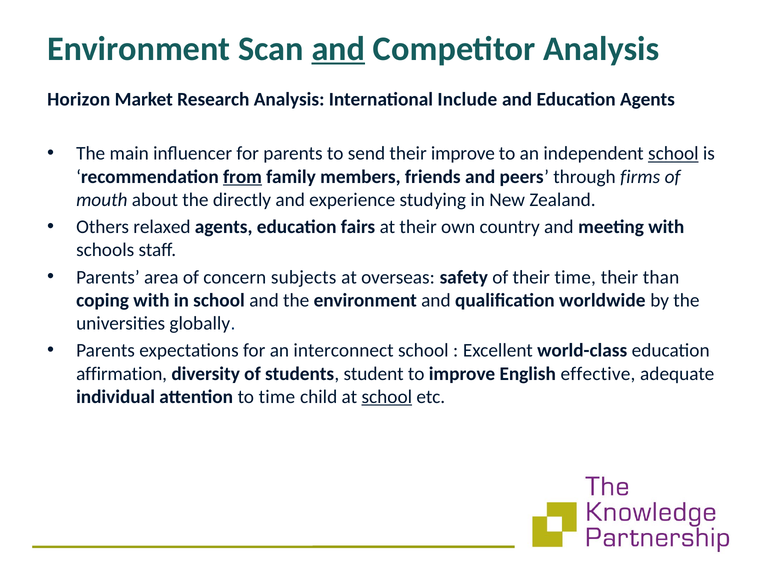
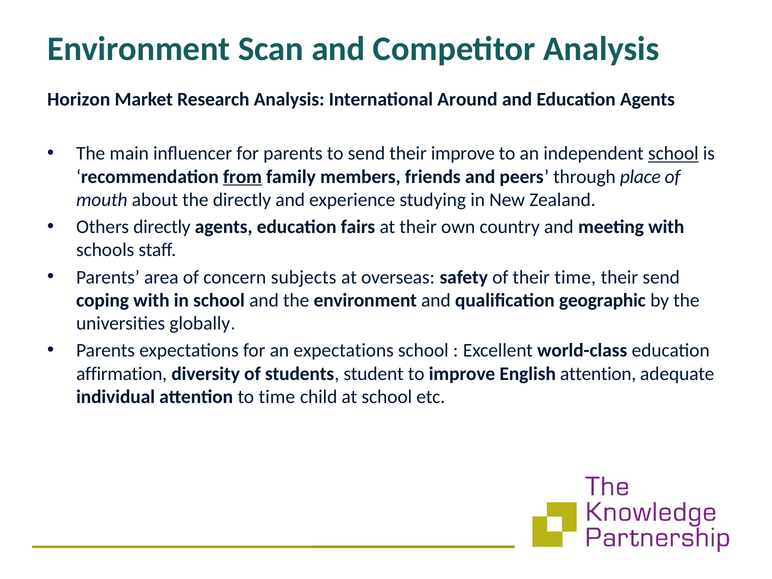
and at (338, 49) underline: present -> none
Include: Include -> Around
firms: firms -> place
Others relaxed: relaxed -> directly
their than: than -> send
worldwide: worldwide -> geographic
an interconnect: interconnect -> expectations
English effective: effective -> attention
school at (387, 397) underline: present -> none
